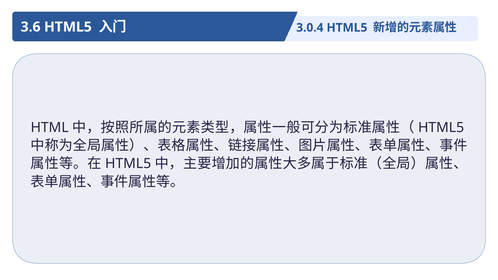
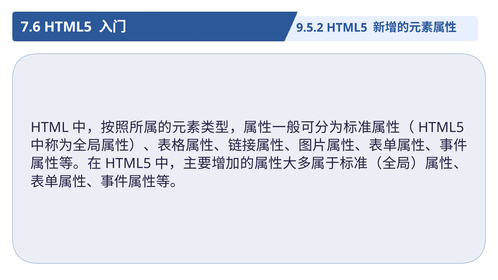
3.6: 3.6 -> 7.6
3.0.4: 3.0.4 -> 9.5.2
